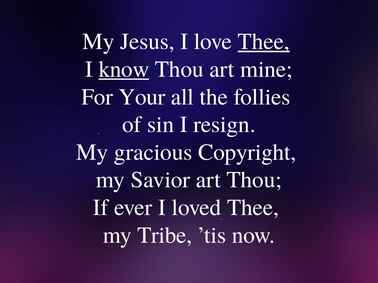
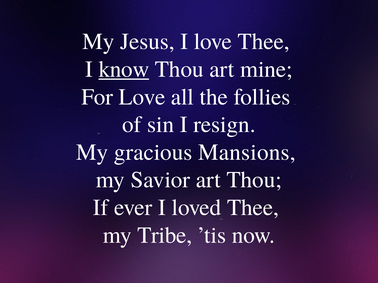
Thee at (264, 42) underline: present -> none
For Your: Your -> Love
Copyright: Copyright -> Mansions
